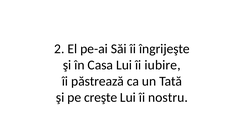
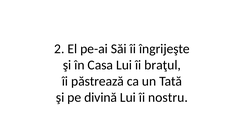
iubire: iubire -> braţul
creşte: creşte -> divină
